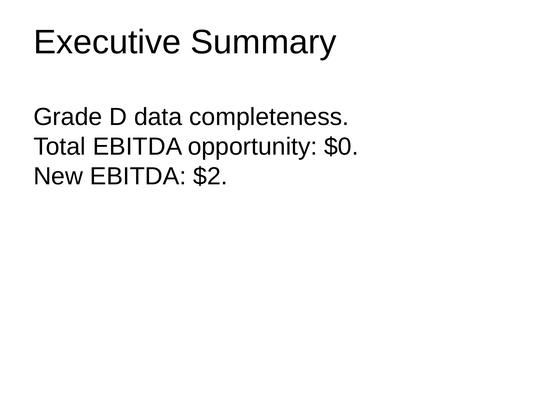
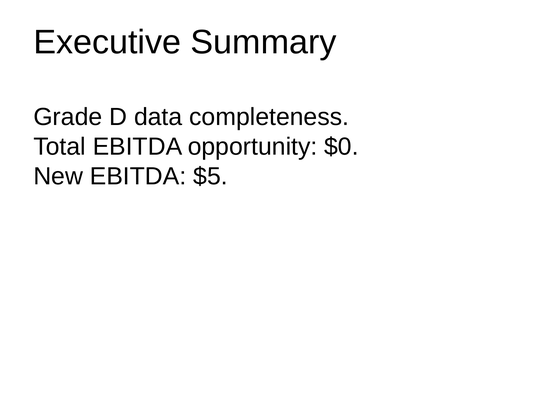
$2: $2 -> $5
